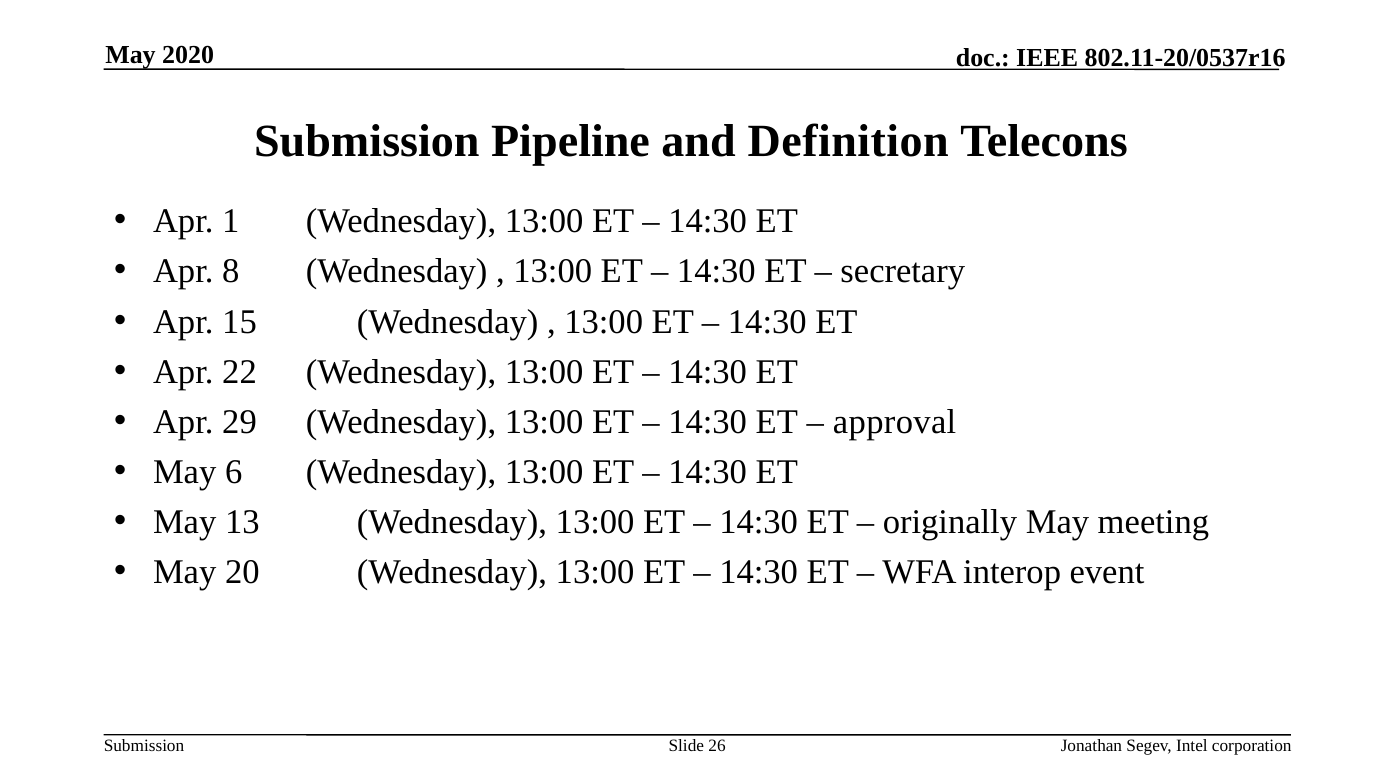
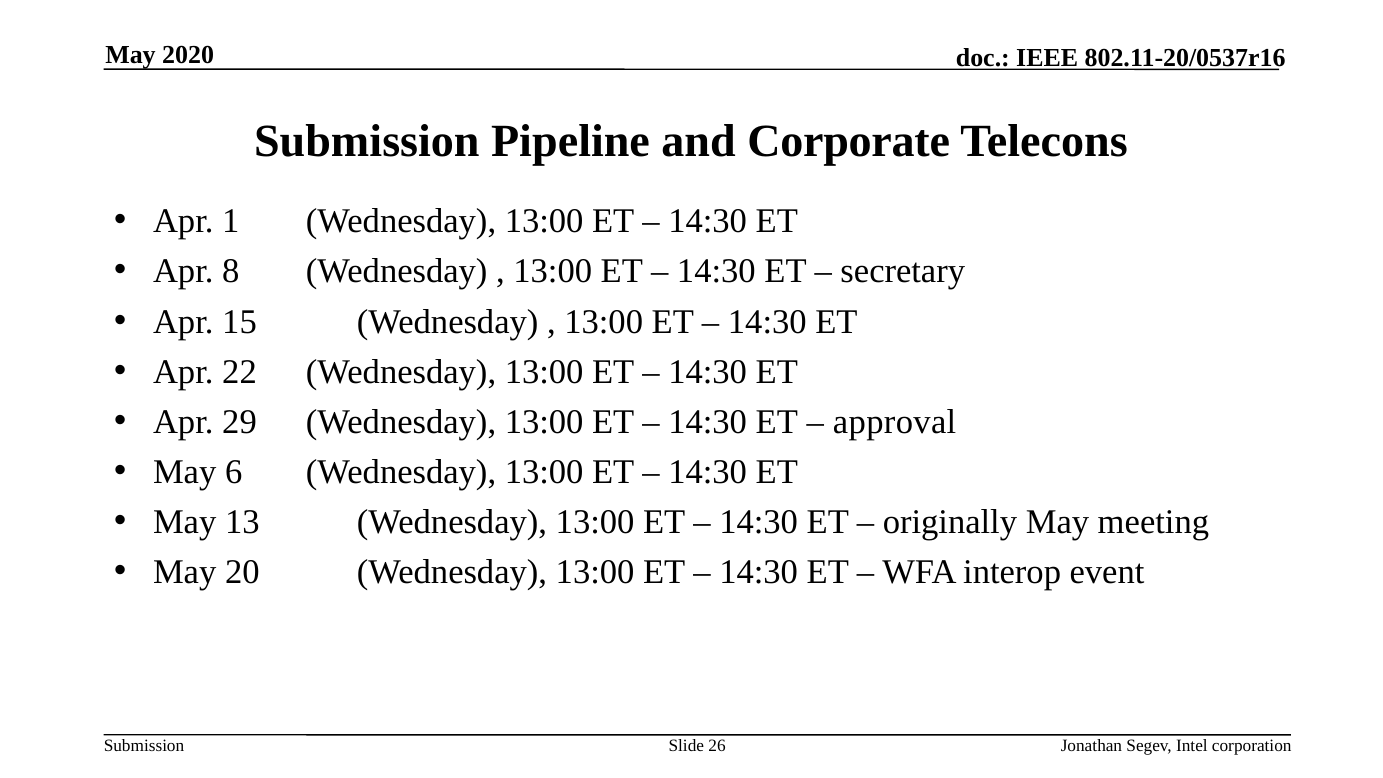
Definition: Definition -> Corporate
